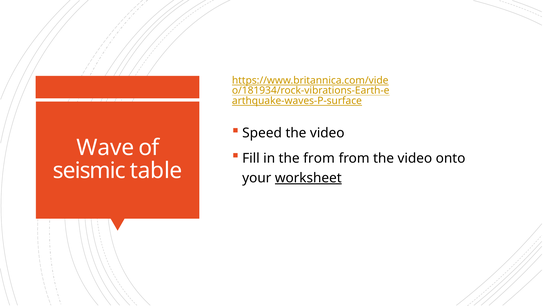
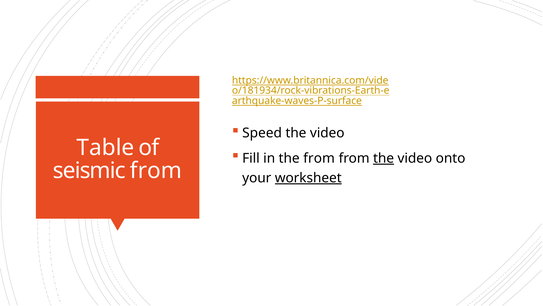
Wave: Wave -> Table
the at (384, 158) underline: none -> present
seismic table: table -> from
